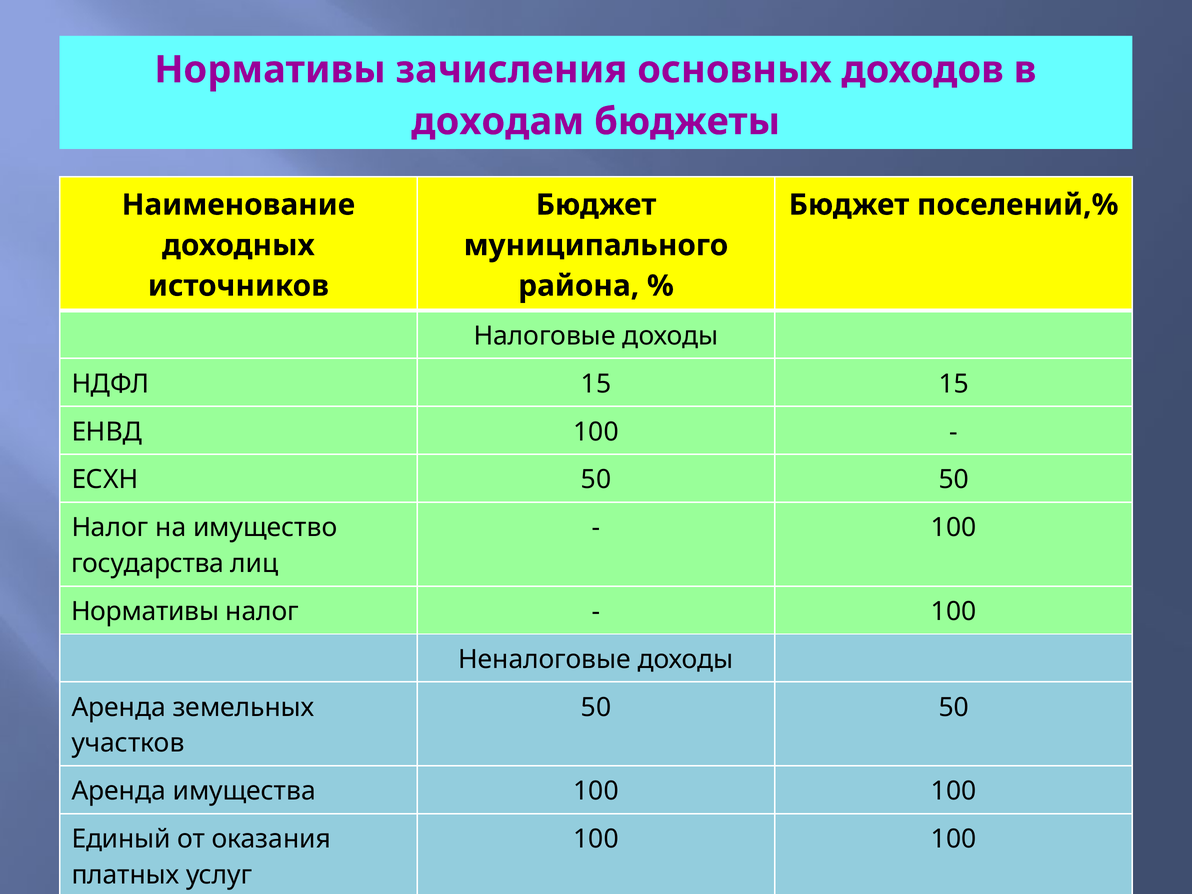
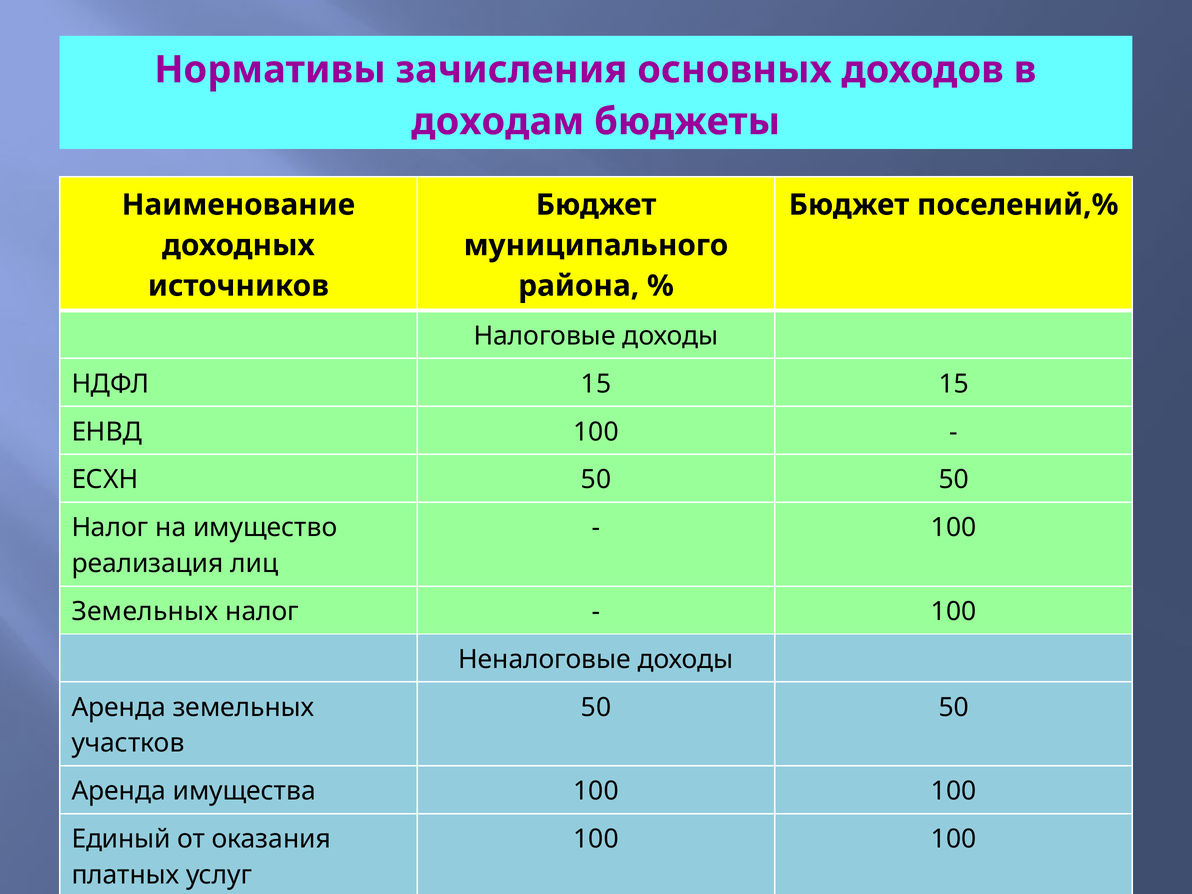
государства: государства -> реализация
Нормативы at (145, 611): Нормативы -> Земельных
